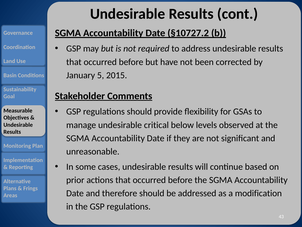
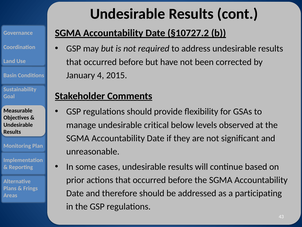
5: 5 -> 4
modification: modification -> participating
